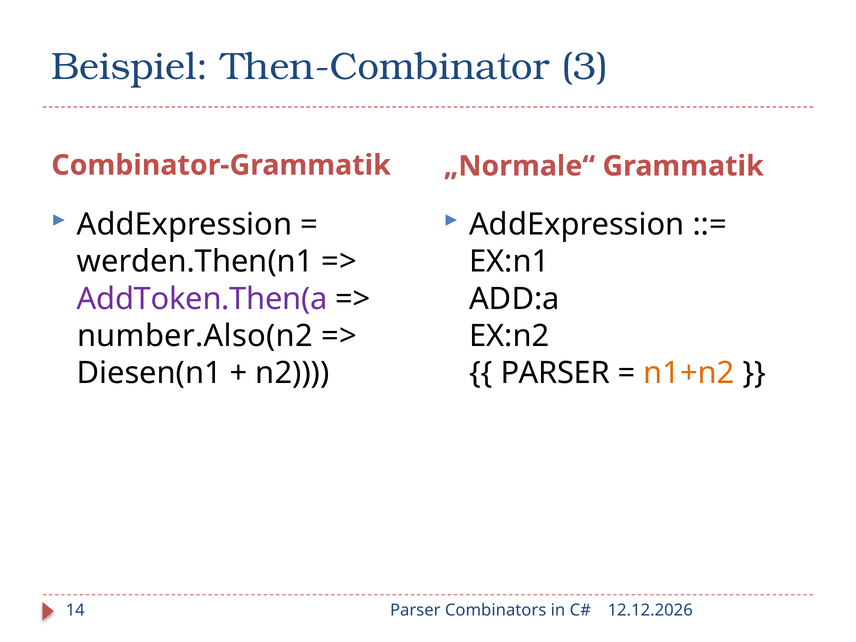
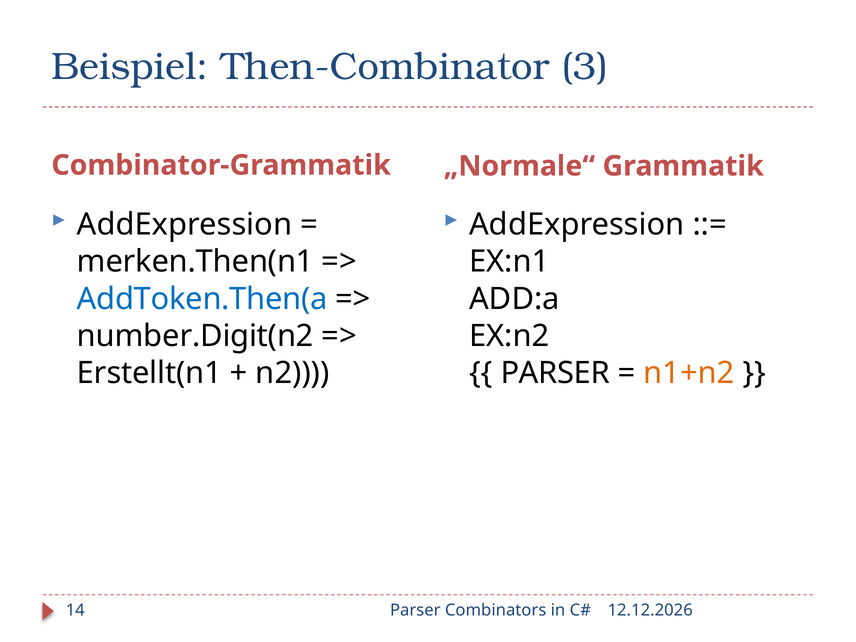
werden.Then(n1: werden.Then(n1 -> merken.Then(n1
AddToken.Then(a colour: purple -> blue
number.Also(n2: number.Also(n2 -> number.Digit(n2
Diesen(n1: Diesen(n1 -> Erstellt(n1
